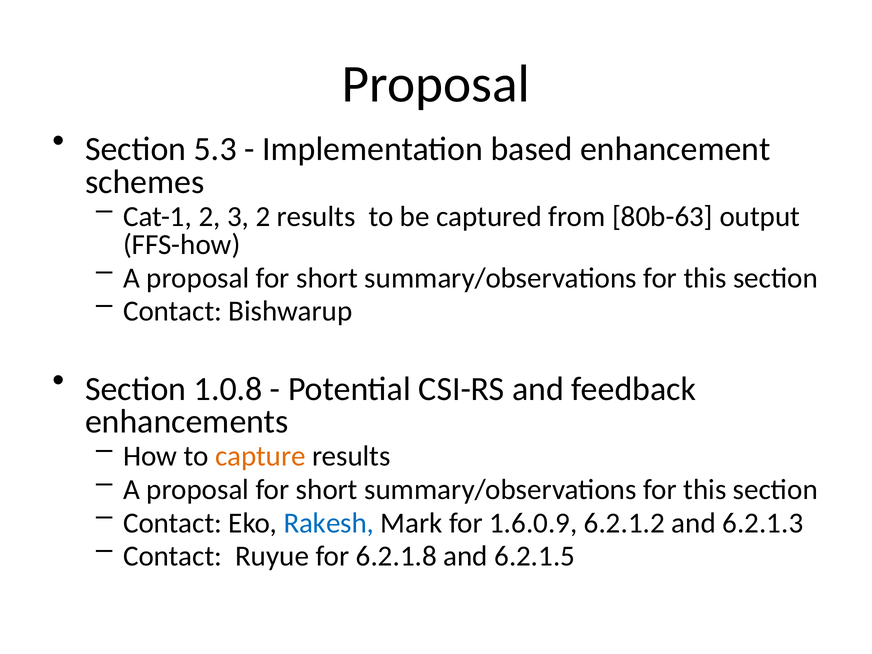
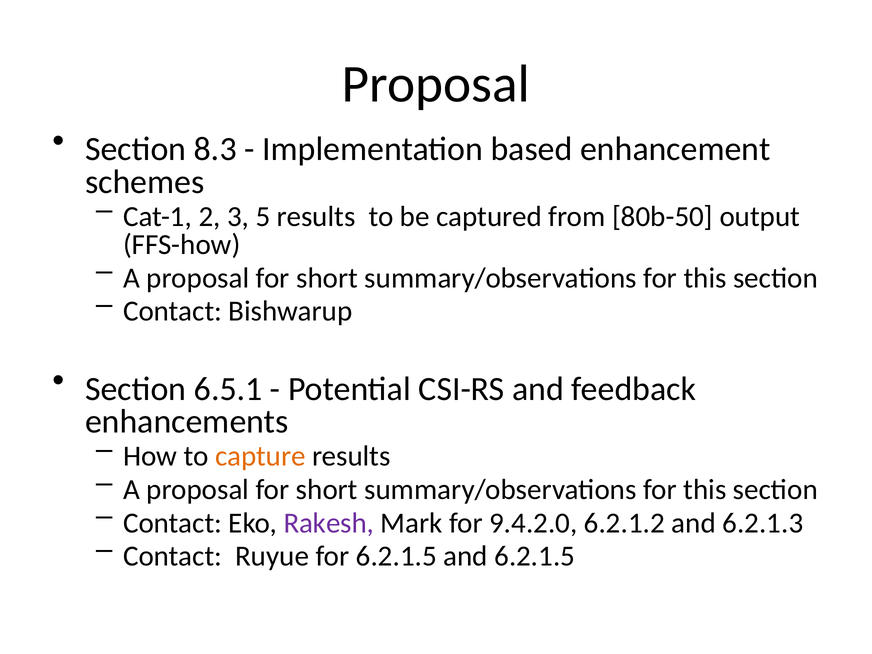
5.3: 5.3 -> 8.3
3 2: 2 -> 5
80b-63: 80b-63 -> 80b-50
1.0.8: 1.0.8 -> 6.5.1
Rakesh colour: blue -> purple
1.6.0.9: 1.6.0.9 -> 9.4.2.0
for 6.2.1.8: 6.2.1.8 -> 6.2.1.5
